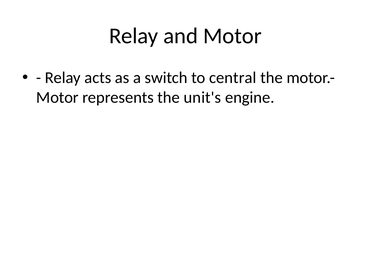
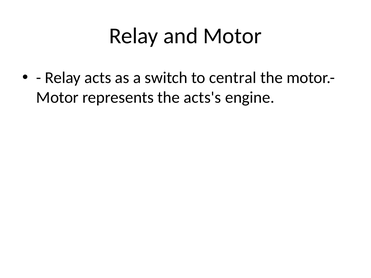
unit's: unit's -> acts's
